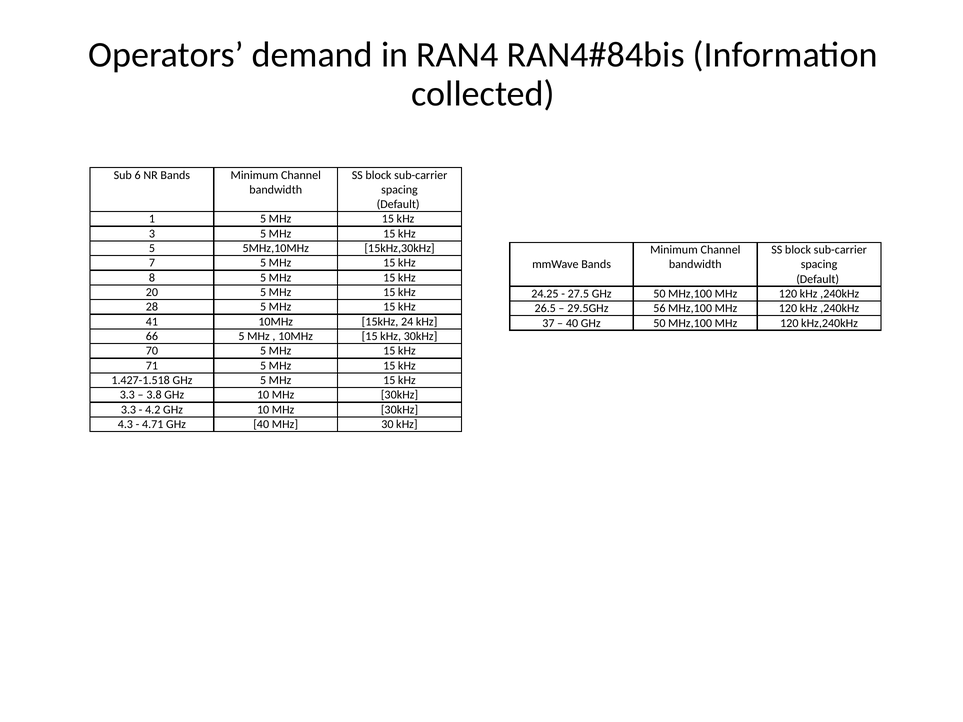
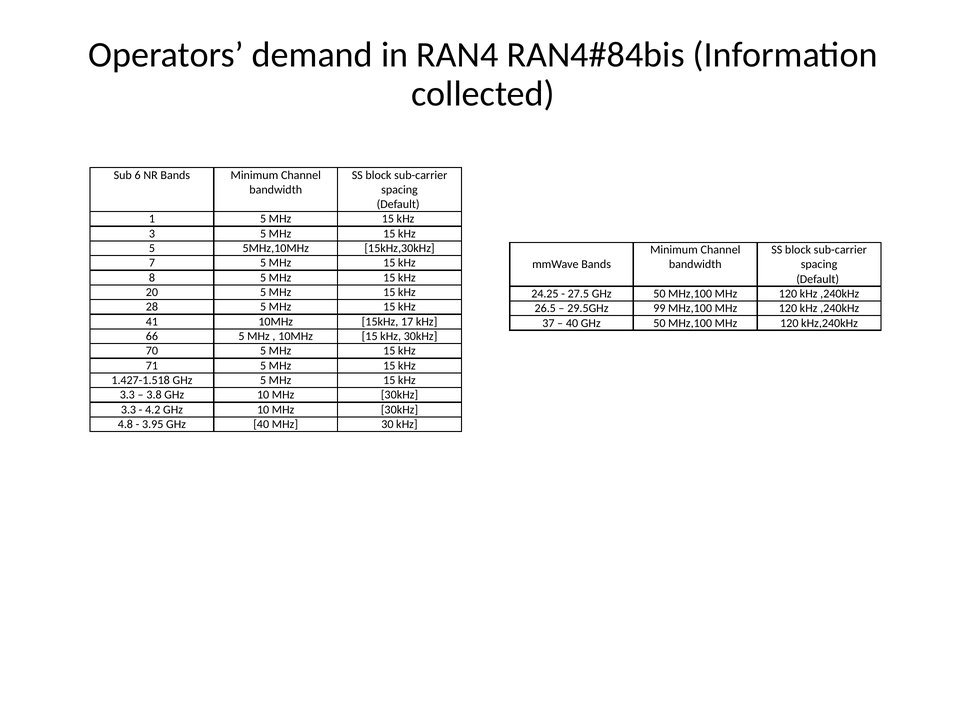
56: 56 -> 99
24: 24 -> 17
4.3: 4.3 -> 4.8
4.71: 4.71 -> 3.95
